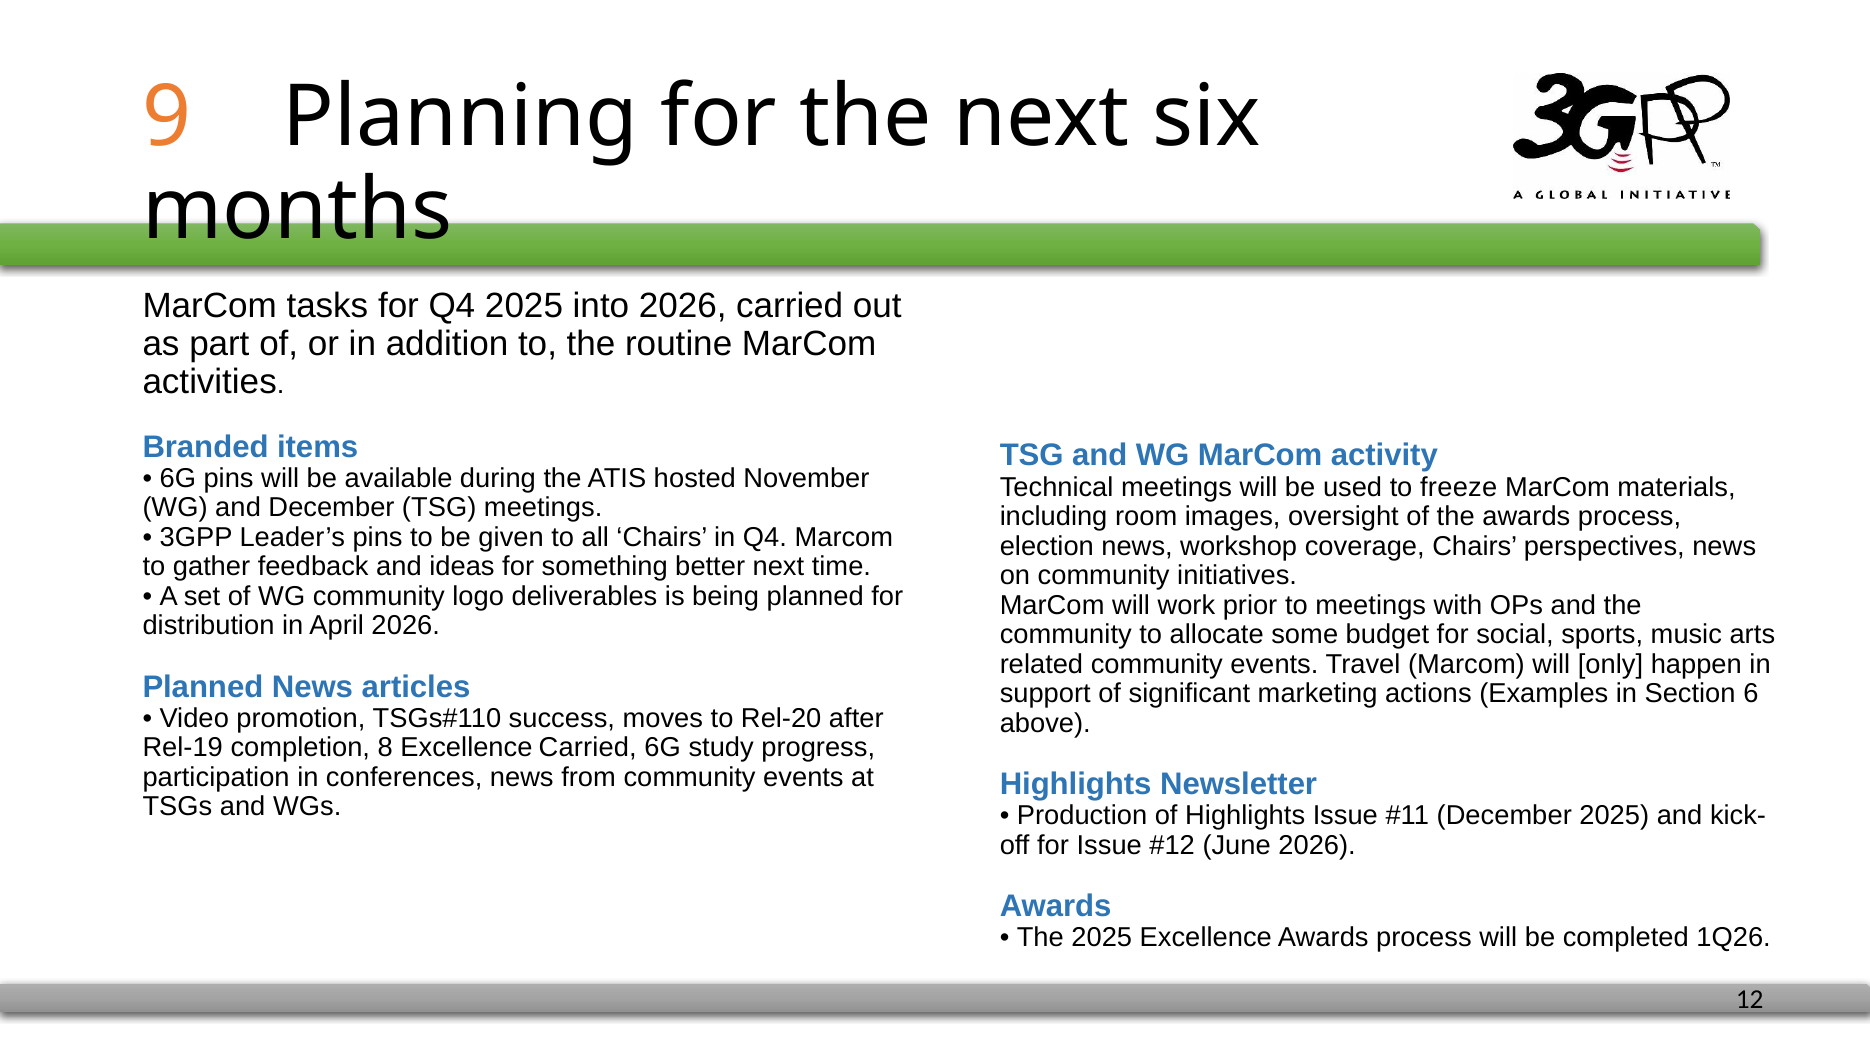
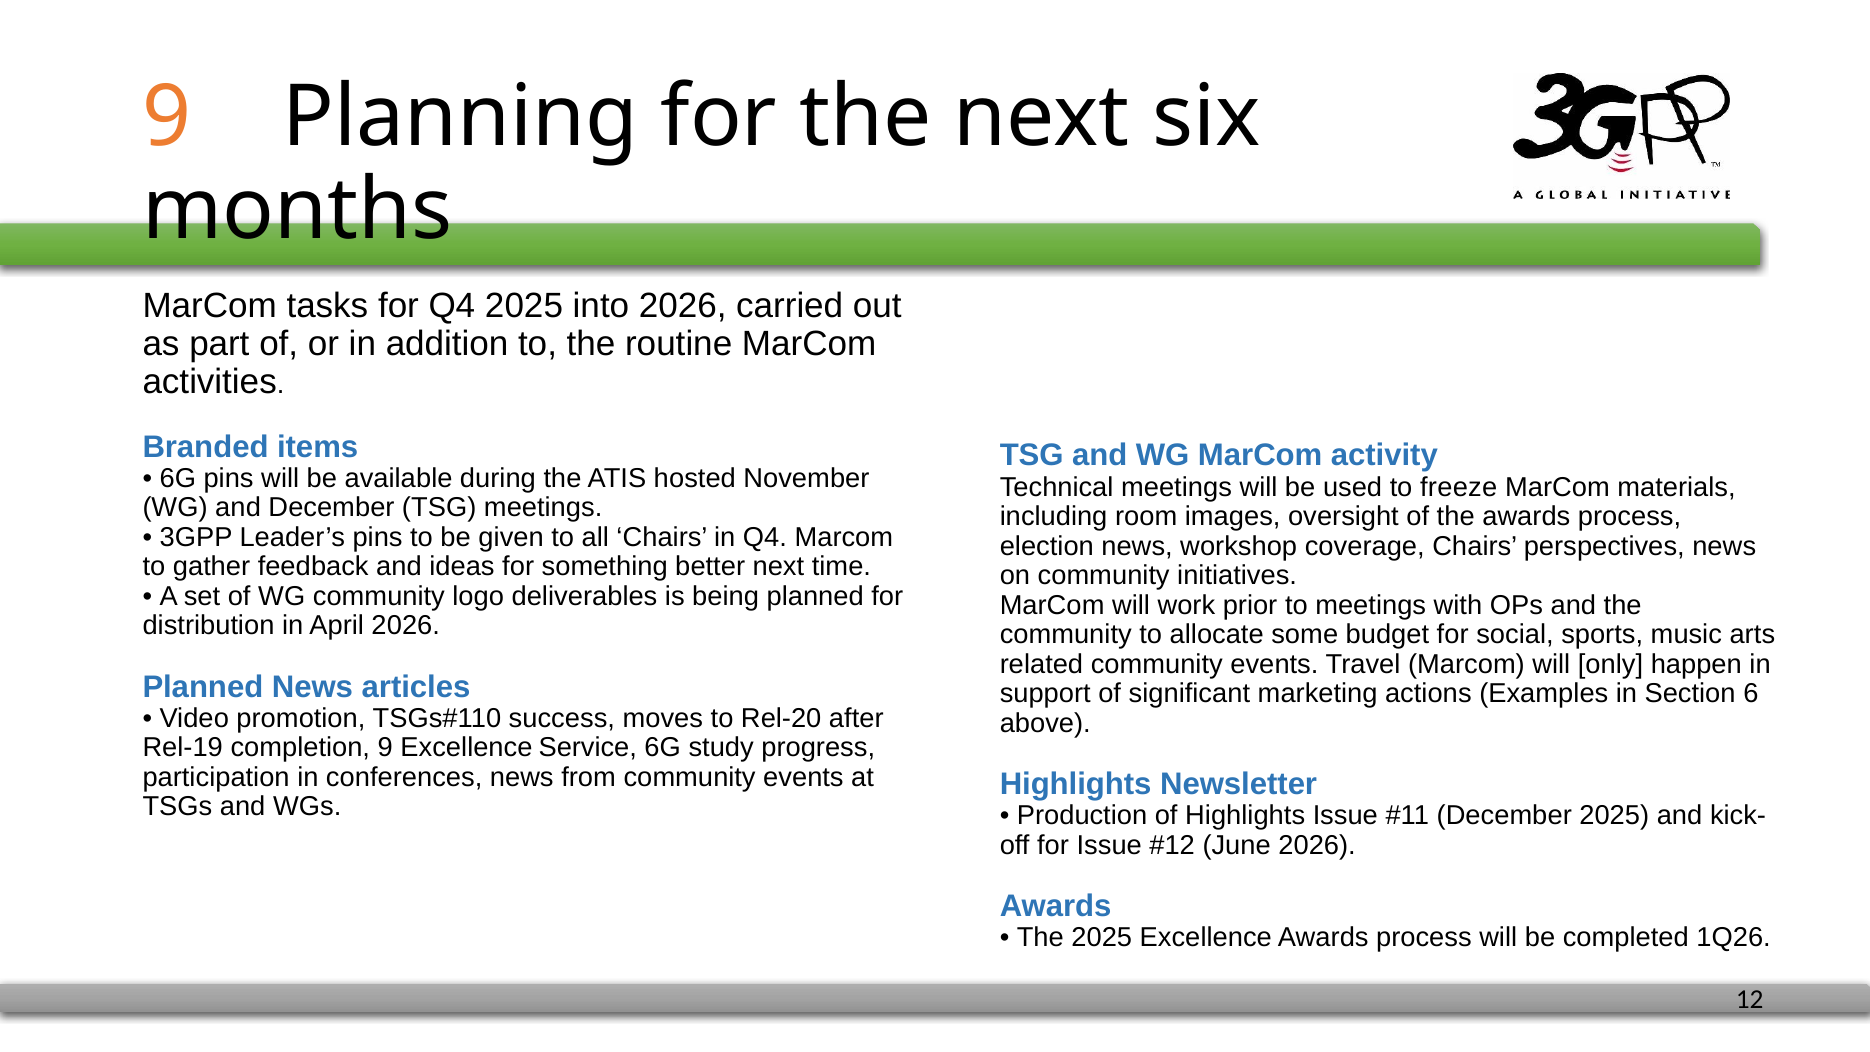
completion 8: 8 -> 9
Excellence Carried: Carried -> Service
